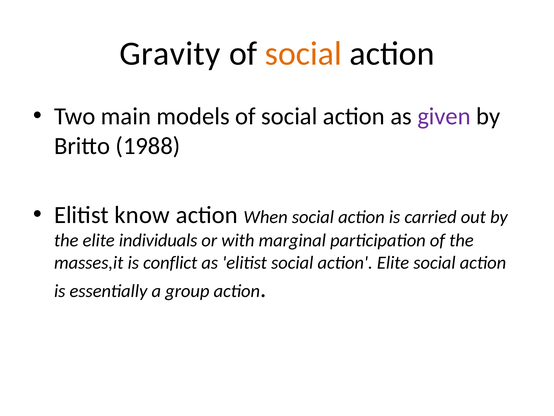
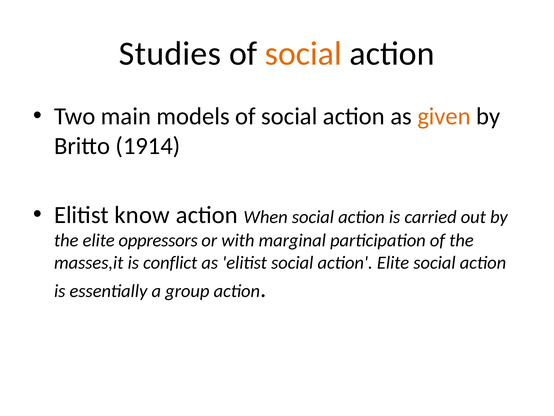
Gravity: Gravity -> Studies
given colour: purple -> orange
1988: 1988 -> 1914
individuals: individuals -> oppressors
